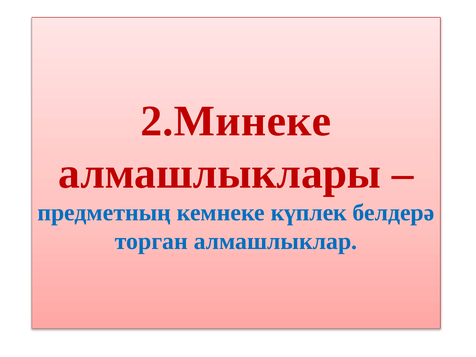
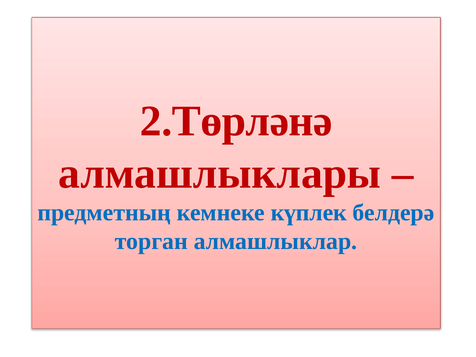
2.Минеке: 2.Минеке -> 2.Төрләнә
